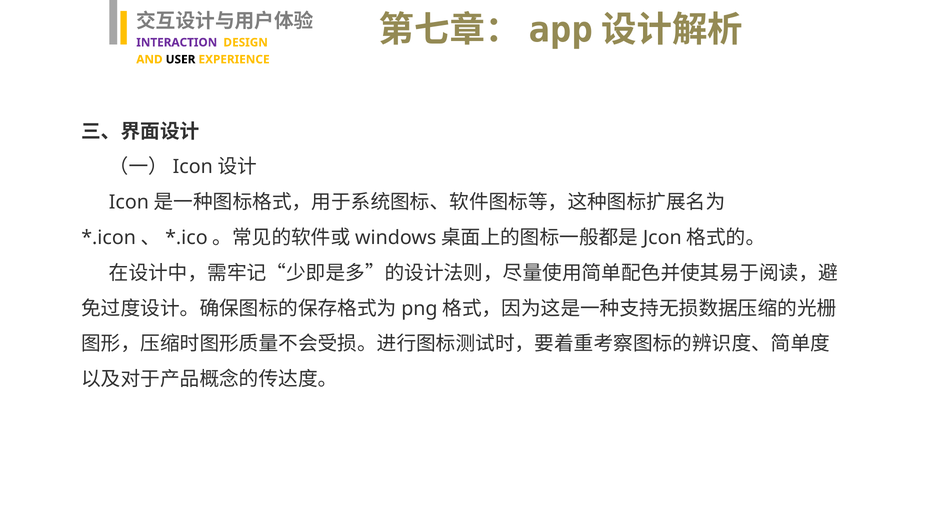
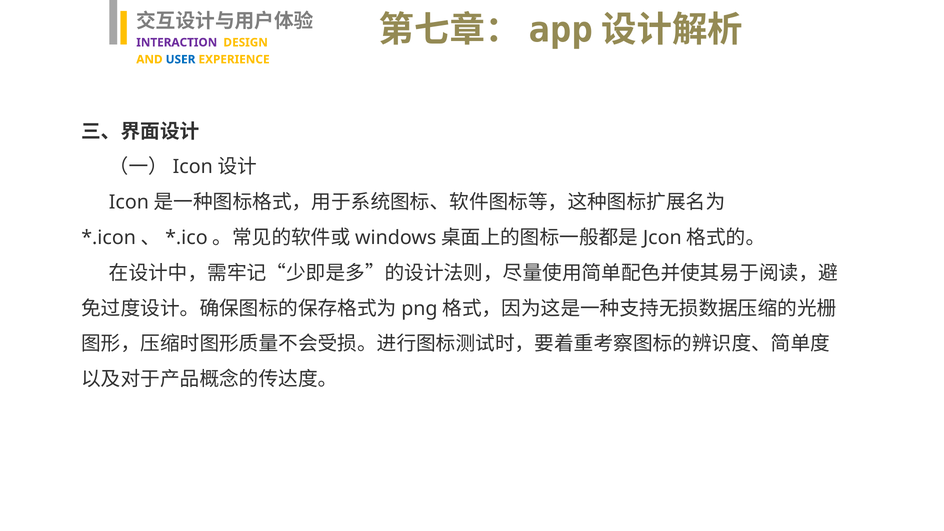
USER colour: black -> blue
